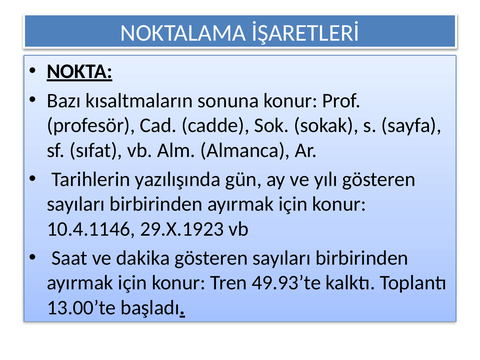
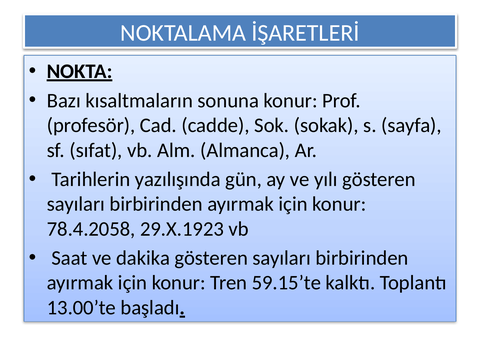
10.4.1146: 10.4.1146 -> 78.4.2058
49.93’te: 49.93’te -> 59.15’te
